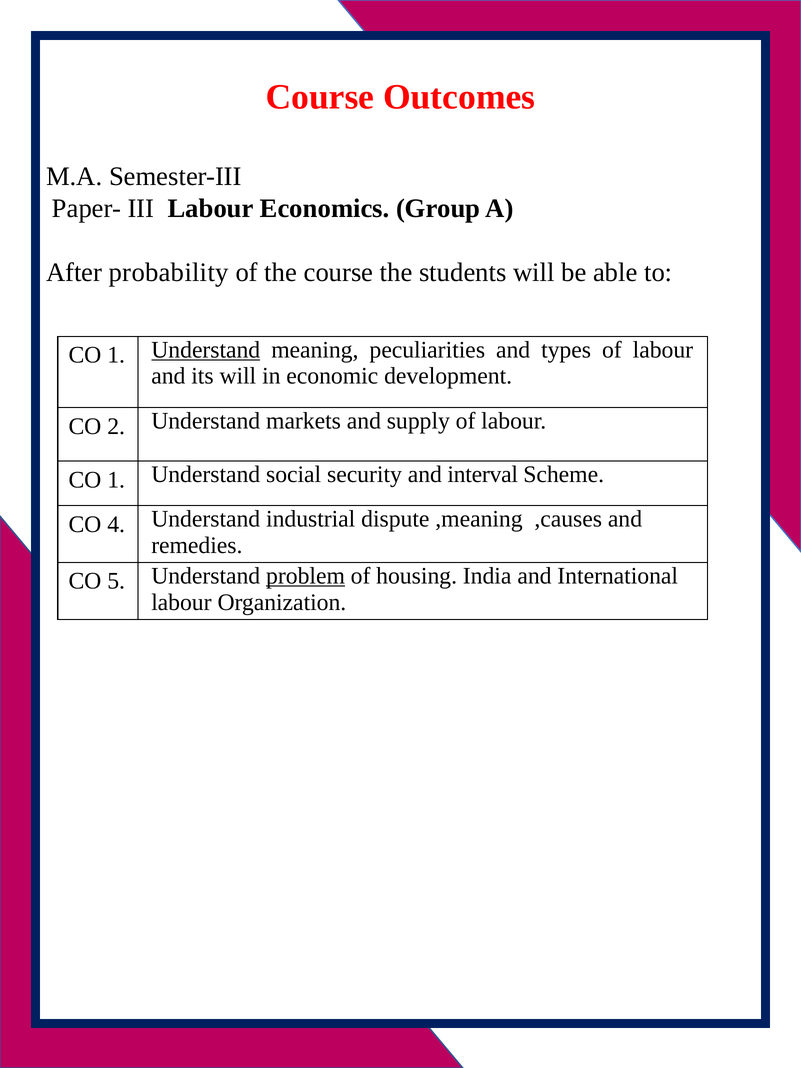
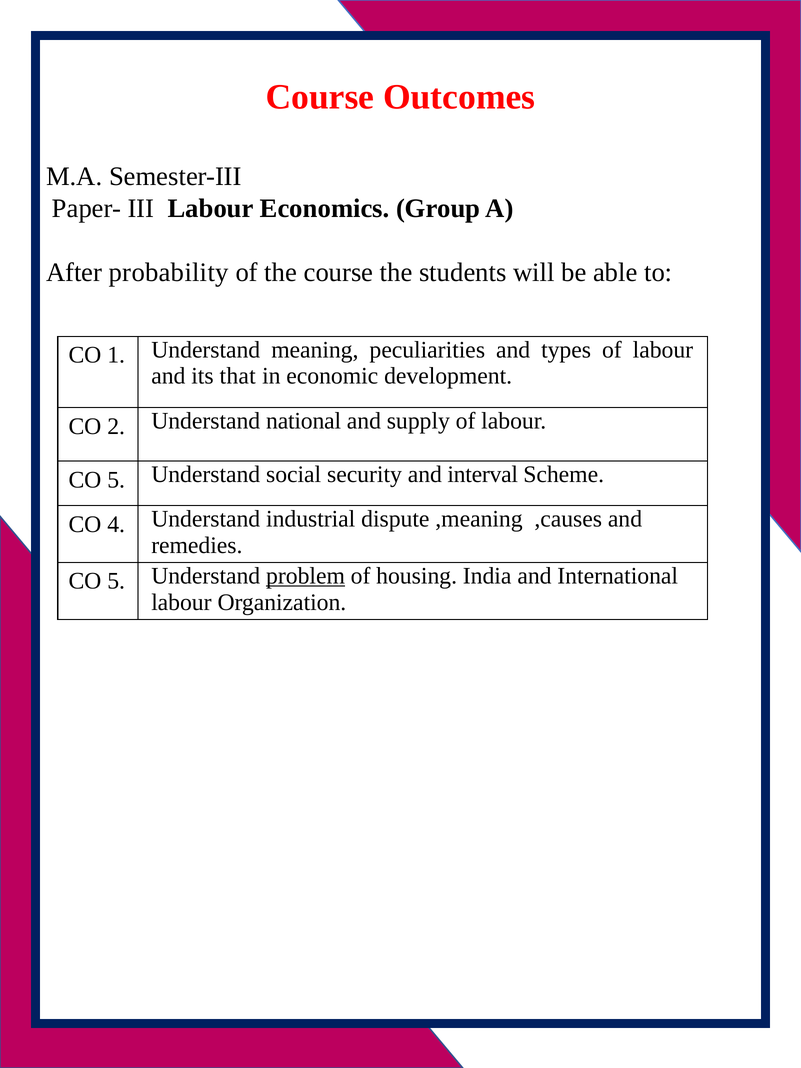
Understand at (206, 350) underline: present -> none
its will: will -> that
markets: markets -> national
1 at (116, 480): 1 -> 5
